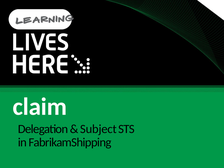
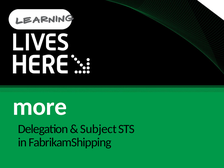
claim: claim -> more
